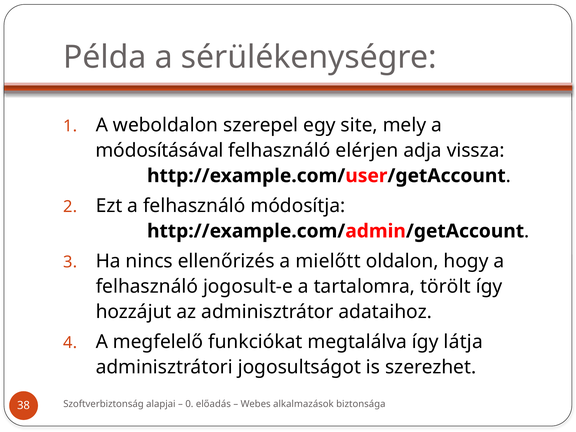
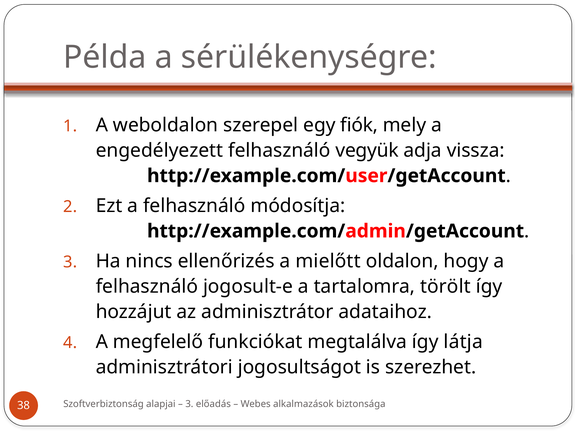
site: site -> fiók
módosításával: módosításával -> engedélyezett
elérjen: elérjen -> vegyük
0 at (189, 404): 0 -> 3
